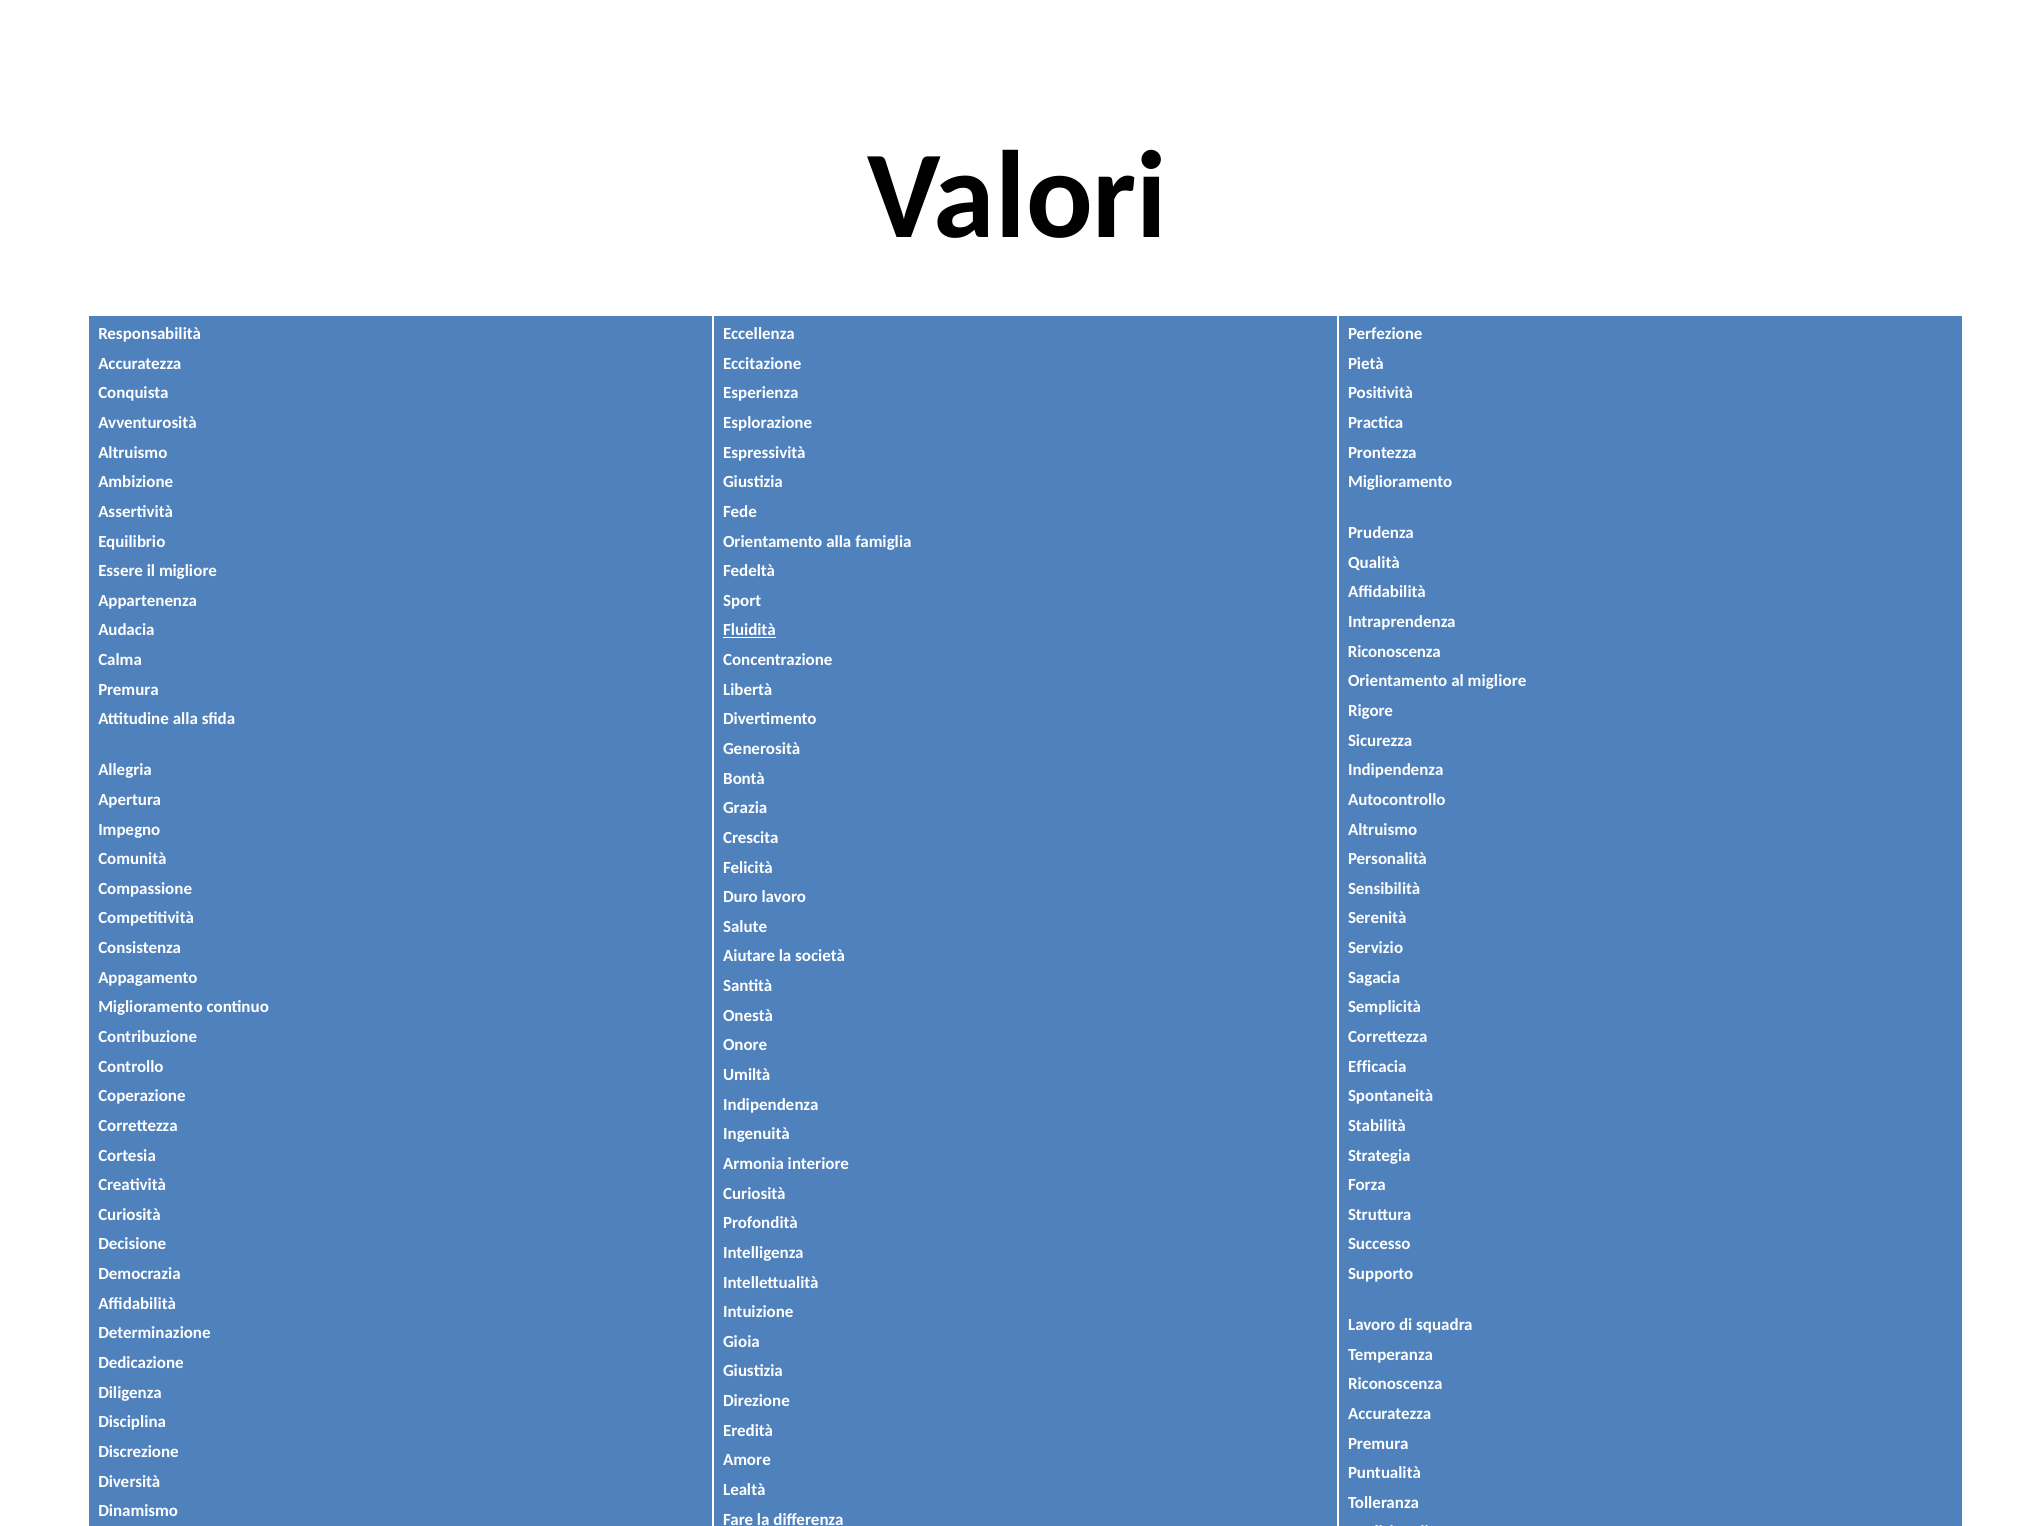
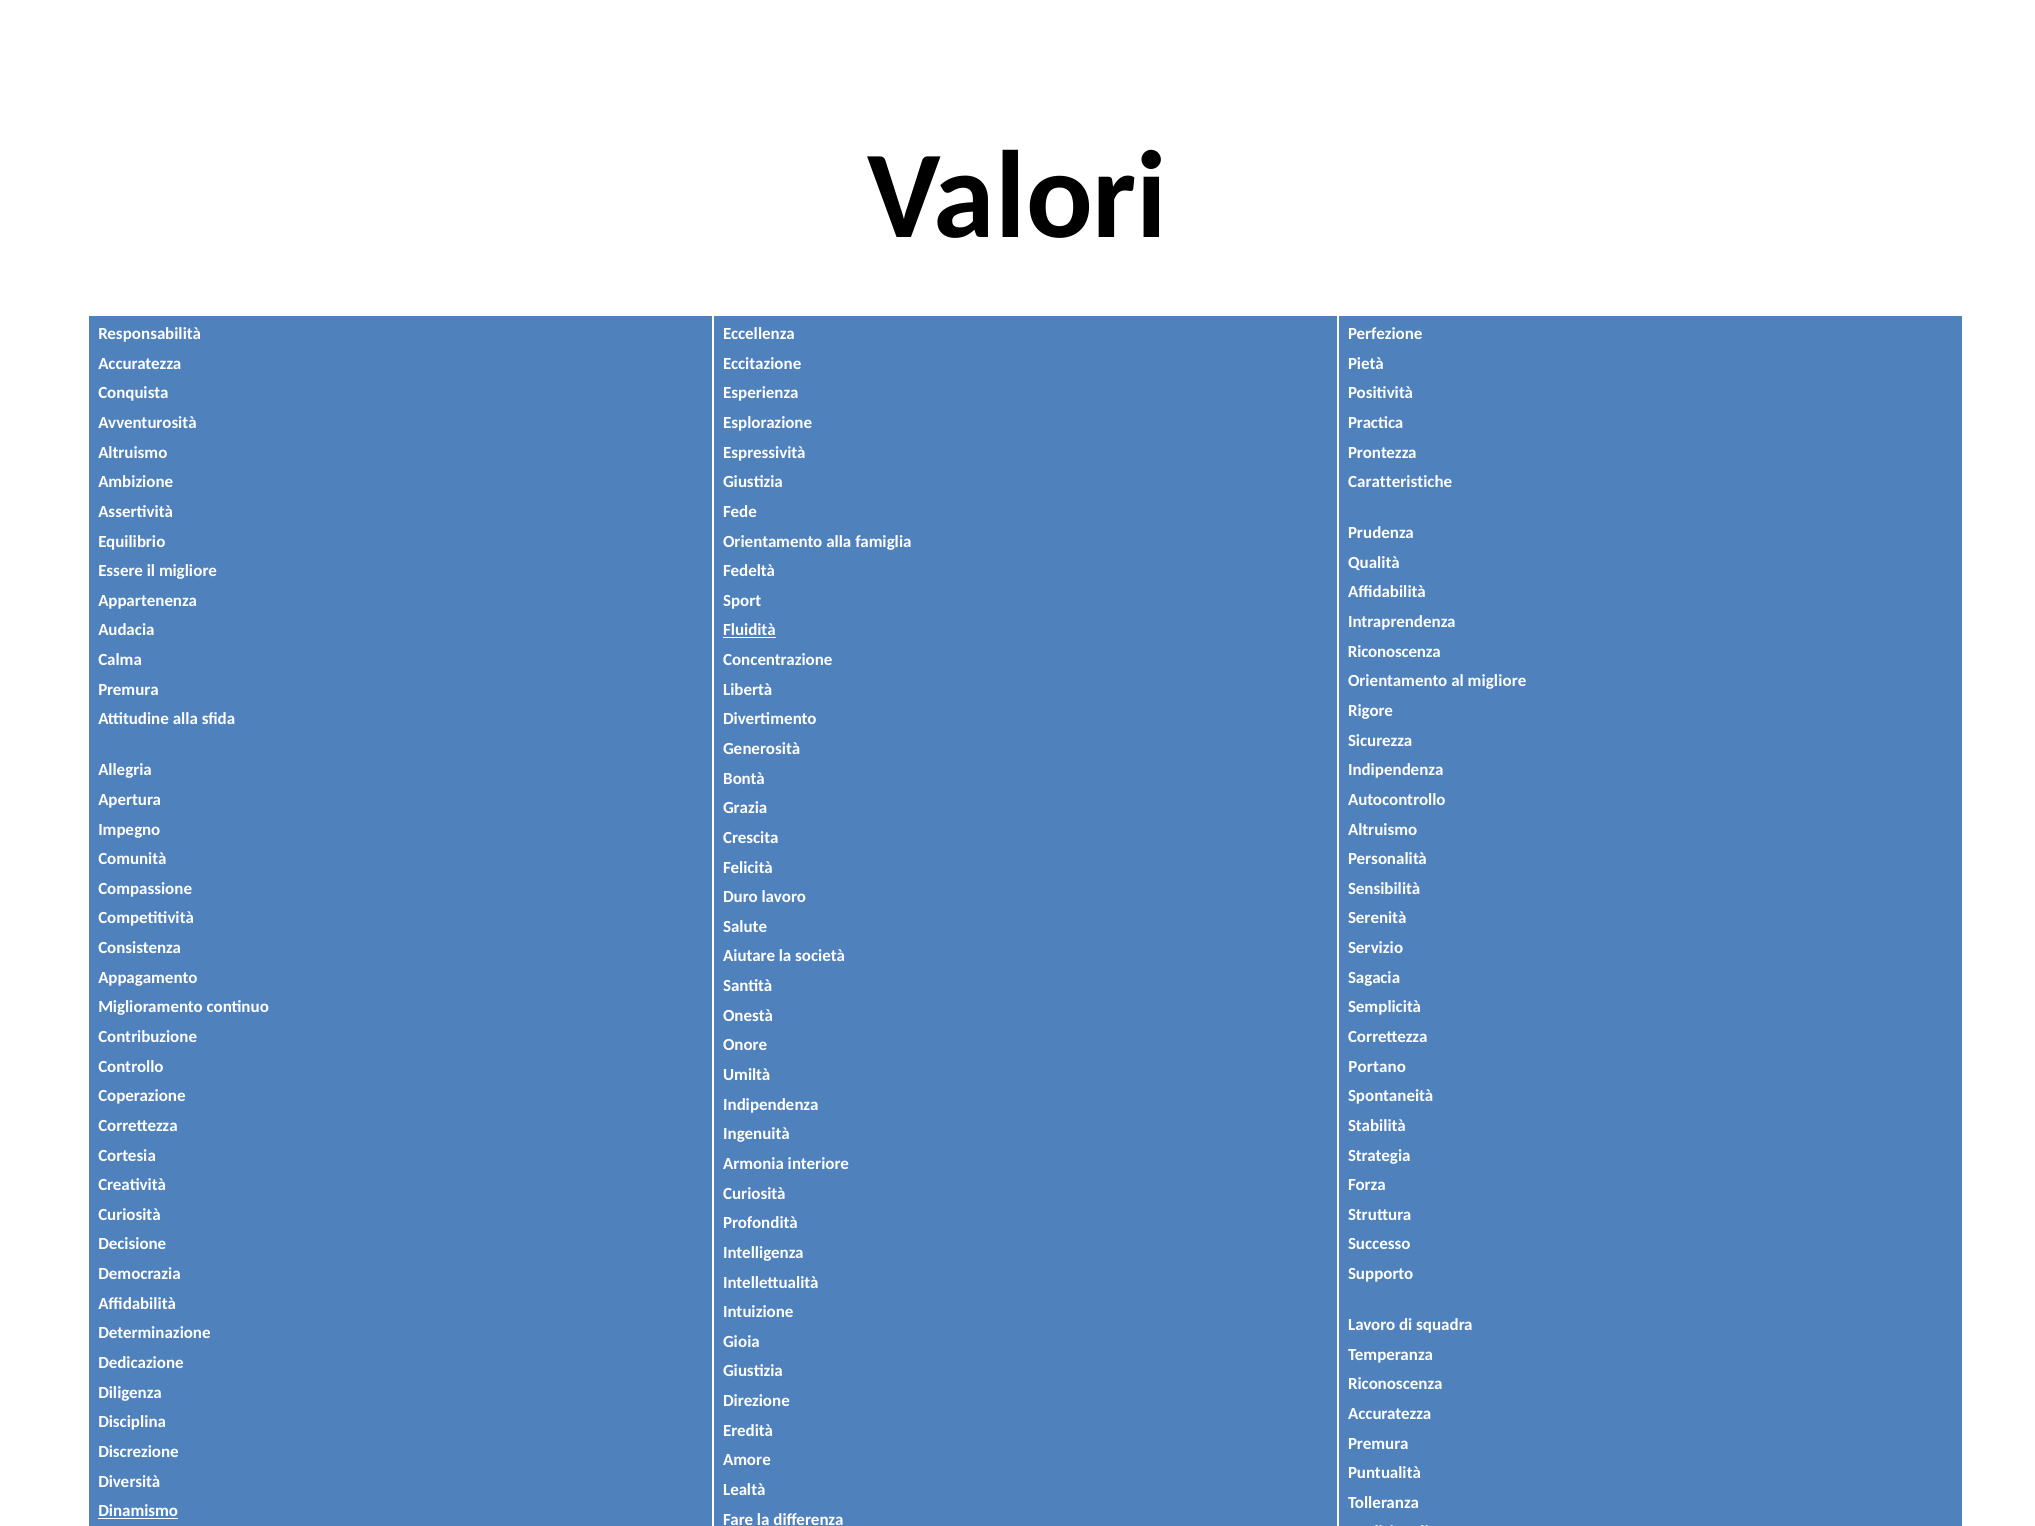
Miglioramento at (1400, 482): Miglioramento -> Caratteristiche
Efficacia at (1377, 1067): Efficacia -> Portano
Dinamismo underline: none -> present
